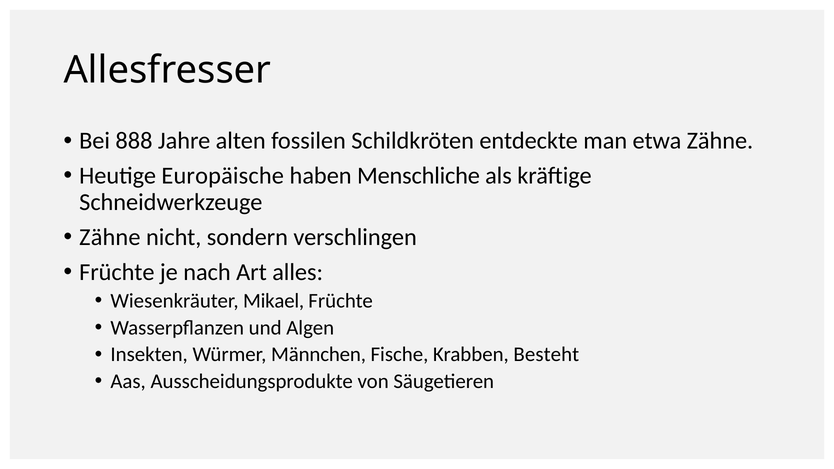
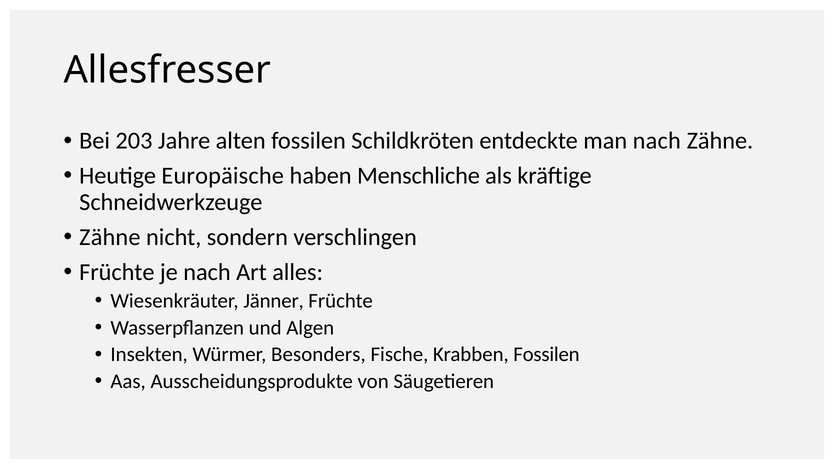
888: 888 -> 203
man etwa: etwa -> nach
Mikael: Mikael -> Jänner
Männchen: Männchen -> Besonders
Krabben Besteht: Besteht -> Fossilen
